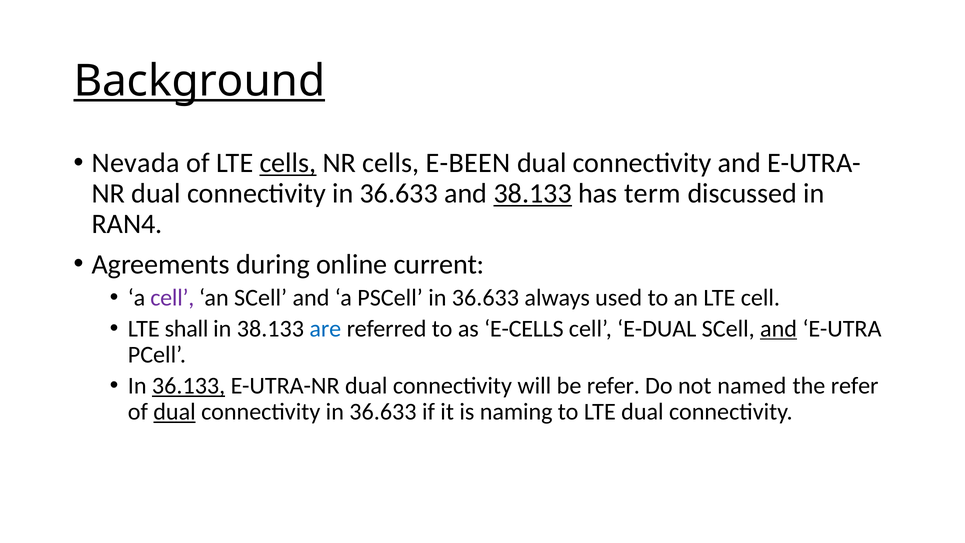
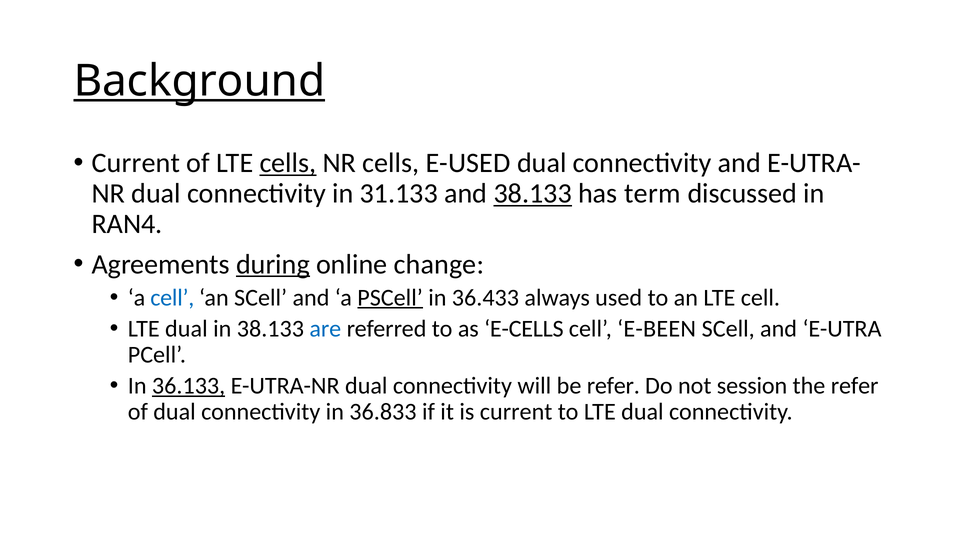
Nevada at (136, 163): Nevada -> Current
E-BEEN: E-BEEN -> E-USED
36.633 at (399, 193): 36.633 -> 31.133
during underline: none -> present
current: current -> change
cell at (172, 297) colour: purple -> blue
PSCell underline: none -> present
36.633 at (485, 297): 36.633 -> 36.433
shall at (187, 329): shall -> dual
E-DUAL: E-DUAL -> E-BEEN
and at (779, 329) underline: present -> none
named: named -> session
dual at (175, 412) underline: present -> none
36.633 at (383, 412): 36.633 -> 36.833
is naming: naming -> current
